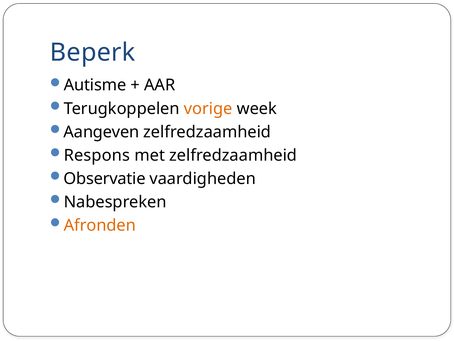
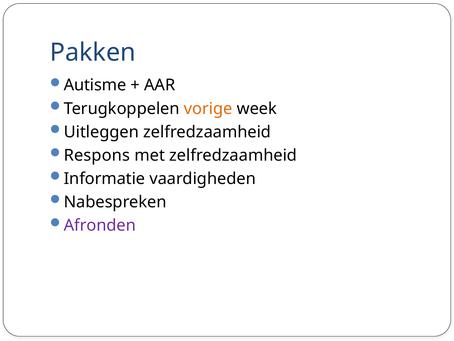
Beperk: Beperk -> Pakken
Aangeven: Aangeven -> Uitleggen
Observatie: Observatie -> Informatie
Afronden colour: orange -> purple
